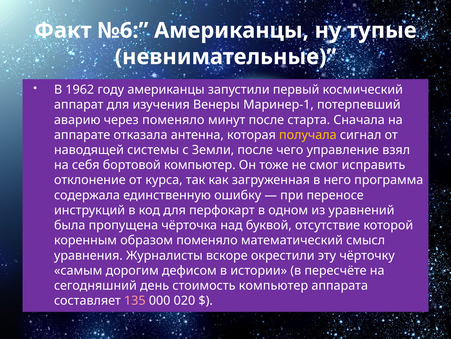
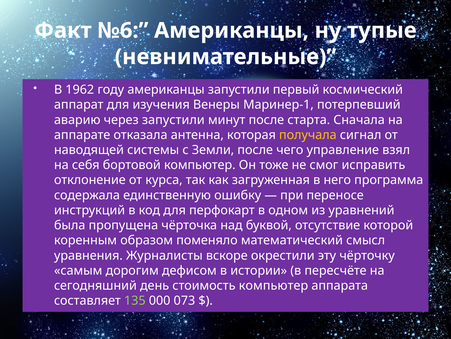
через поменяло: поменяло -> запустили
135 colour: pink -> light green
020: 020 -> 073
